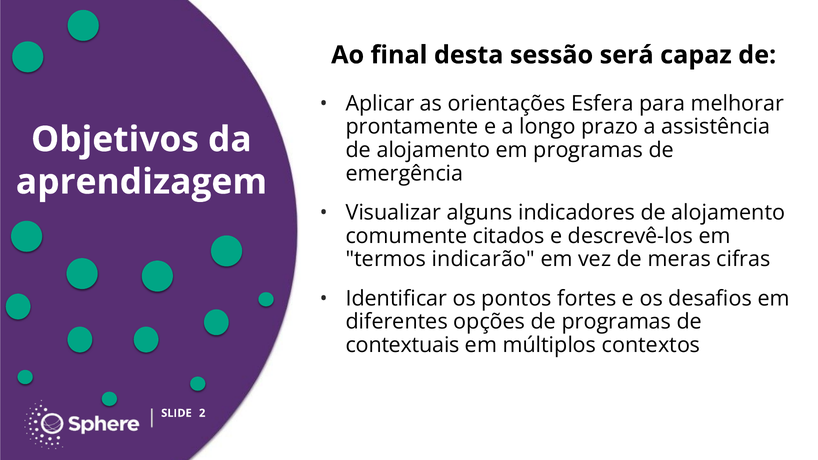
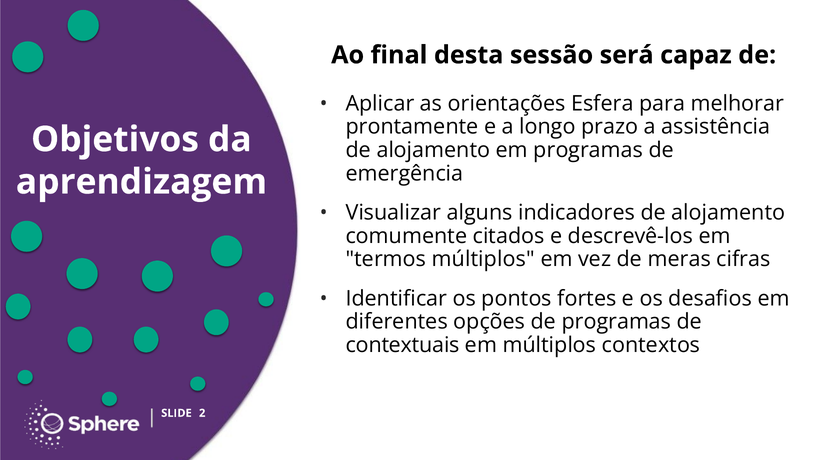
termos indicarão: indicarão -> múltiplos
